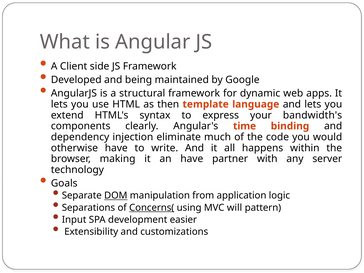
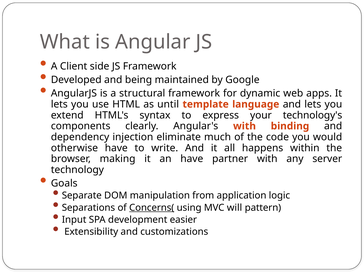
then: then -> until
bandwidth's: bandwidth's -> technology's
Angular's time: time -> with
DOM underline: present -> none
